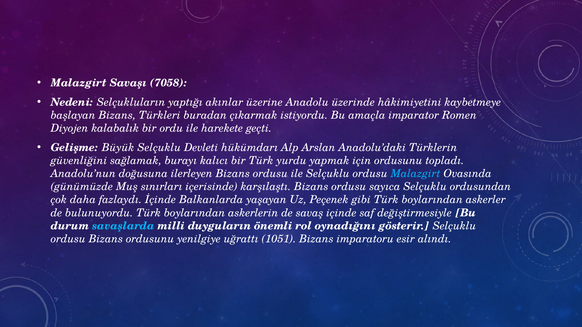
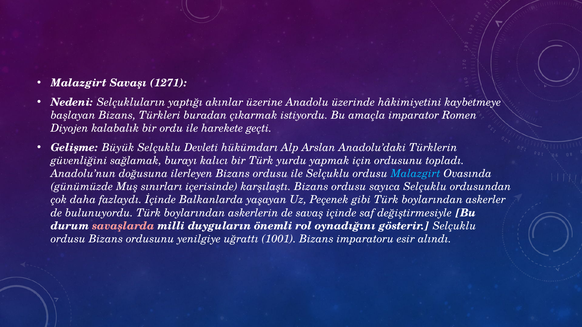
7058: 7058 -> 1271
savaşlarda colour: light blue -> pink
1051: 1051 -> 1001
